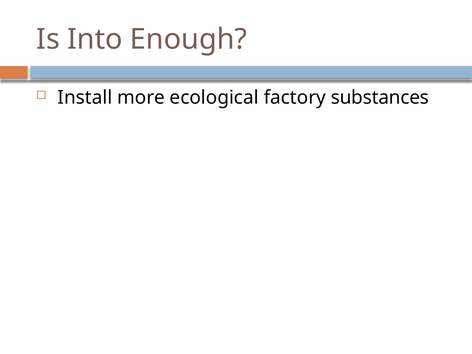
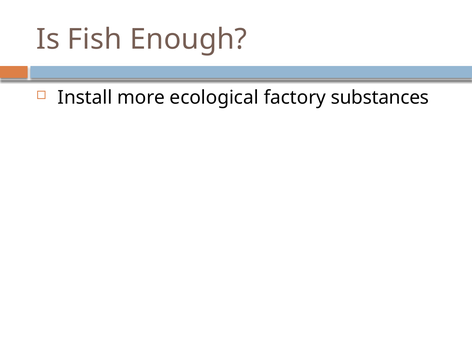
Into: Into -> Fish
